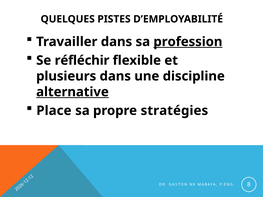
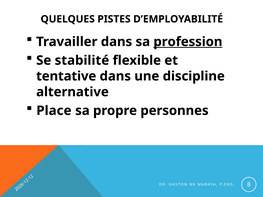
réfléchir: réfléchir -> stabilité
plusieurs: plusieurs -> tentative
alternative underline: present -> none
stratégies: stratégies -> personnes
